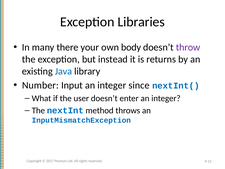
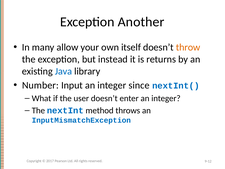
Libraries: Libraries -> Another
there: there -> allow
body: body -> itself
throw colour: purple -> orange
